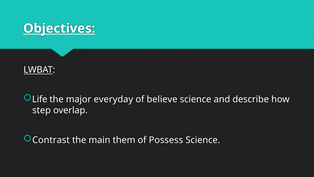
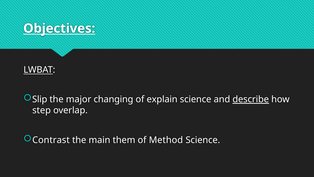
Life: Life -> Slip
everyday: everyday -> changing
believe: believe -> explain
describe underline: none -> present
Possess: Possess -> Method
